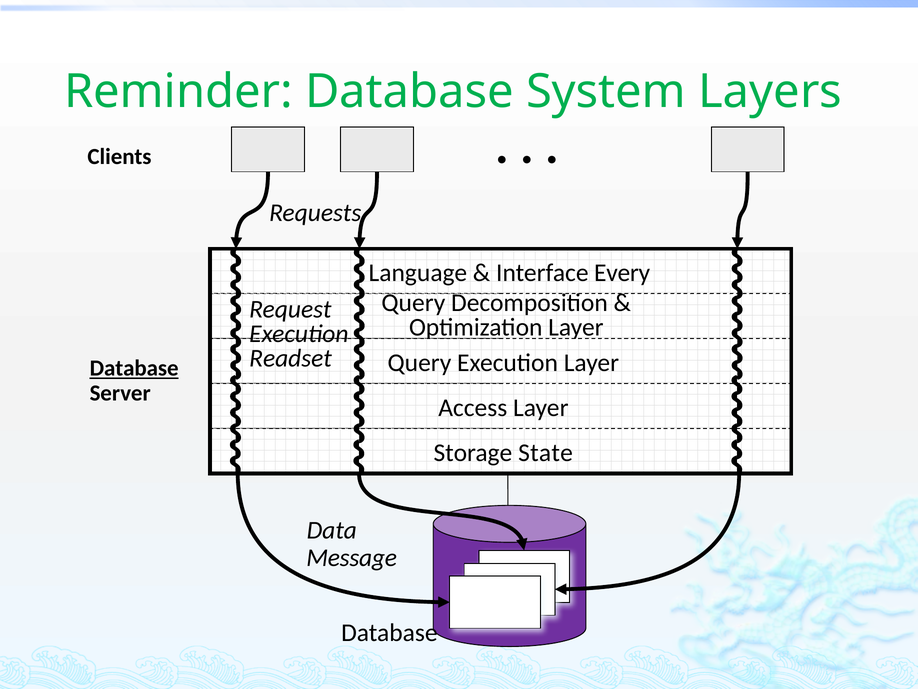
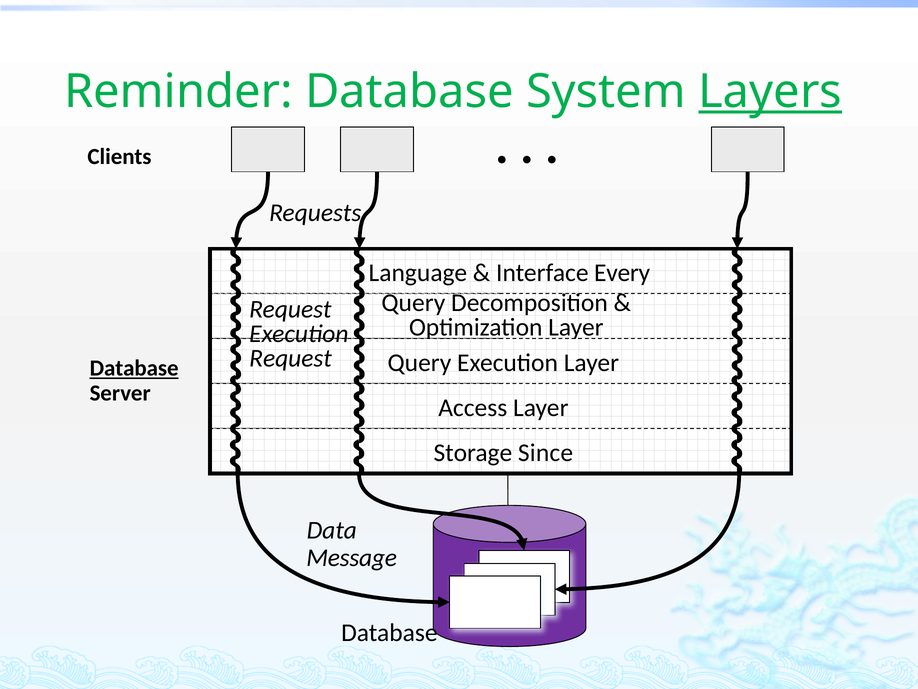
Layers underline: none -> present
Readset at (291, 358): Readset -> Request
State: State -> Since
